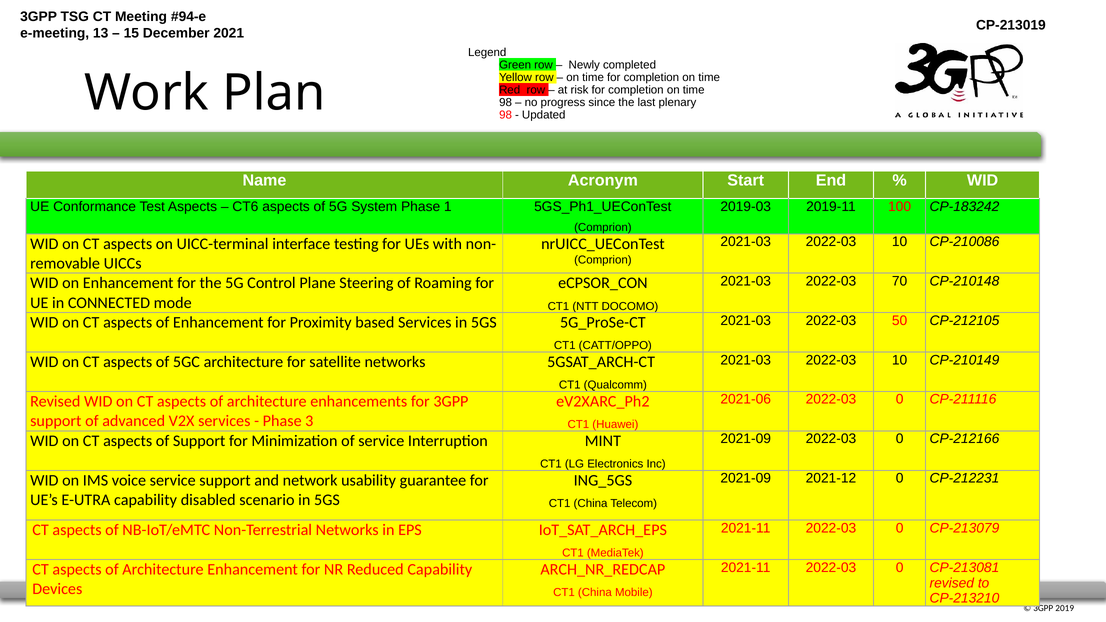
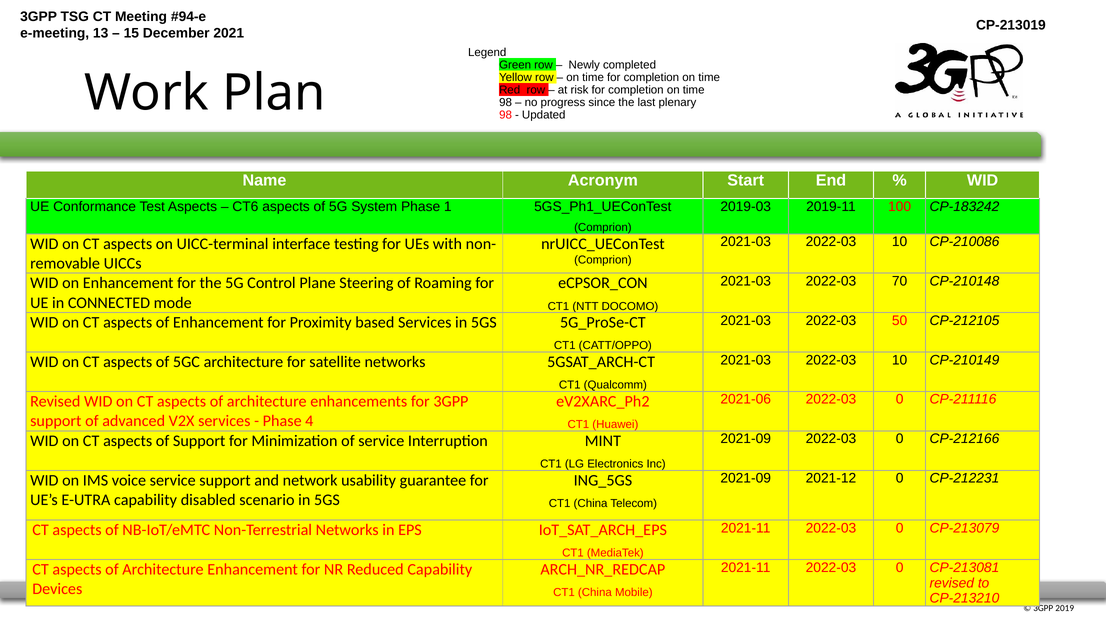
3: 3 -> 4
